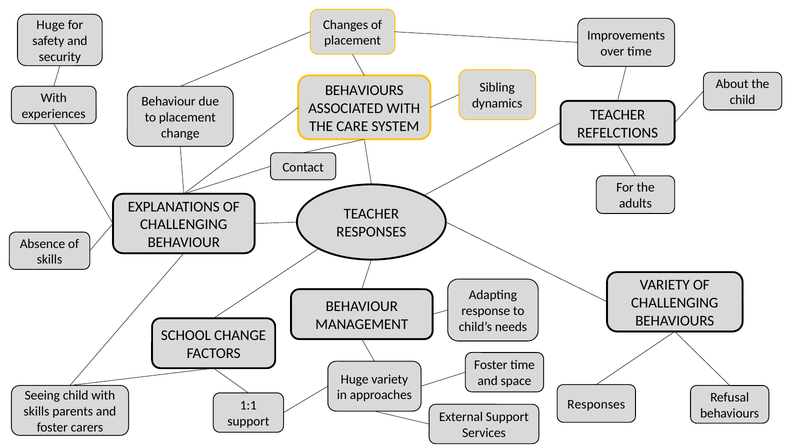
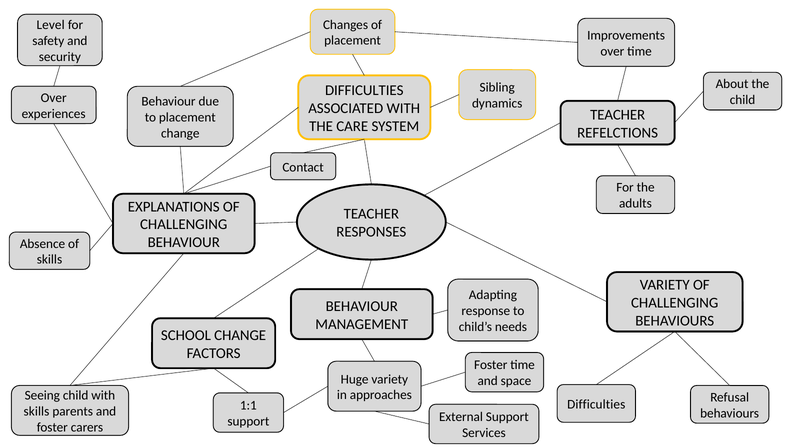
Huge at (51, 25): Huge -> Level
BEHAVIOURS at (364, 90): BEHAVIOURS -> DIFFICULTIES
With at (54, 98): With -> Over
Responses at (596, 404): Responses -> Difficulties
